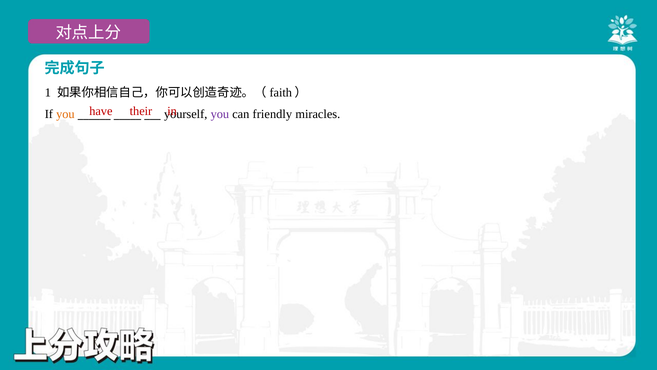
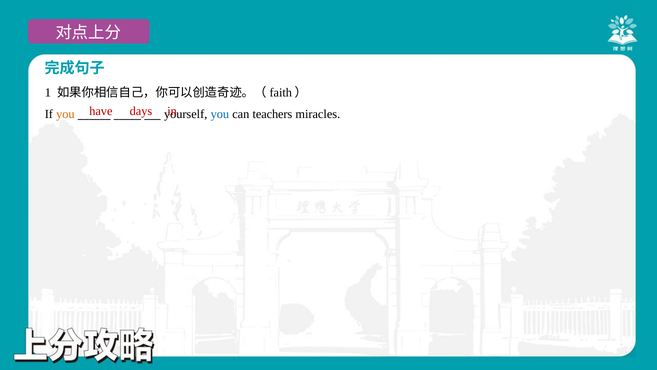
their: their -> days
you at (220, 114) colour: purple -> blue
friendly: friendly -> teachers
